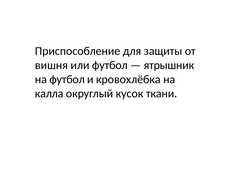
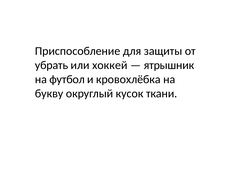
вишня: вишня -> убрать
или футбол: футбол -> хоккей
калла: калла -> букву
